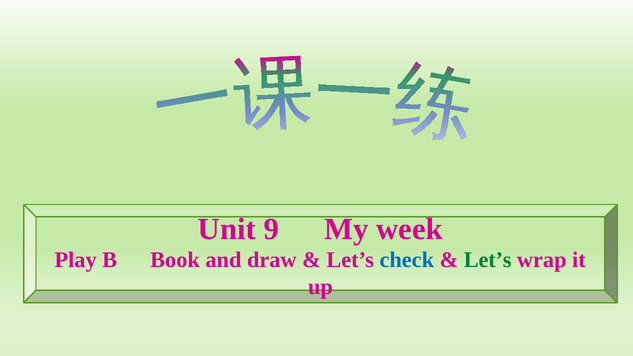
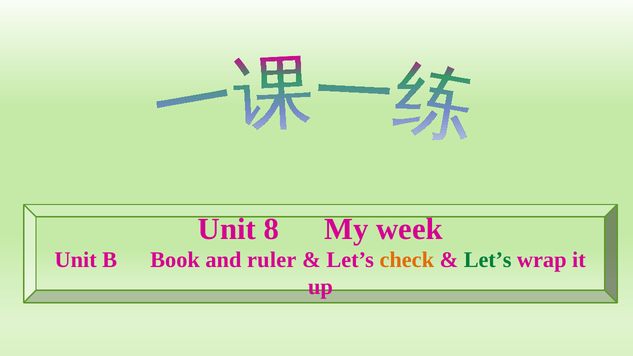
9: 9 -> 8
Play at (76, 260): Play -> Unit
draw: draw -> ruler
check colour: blue -> orange
